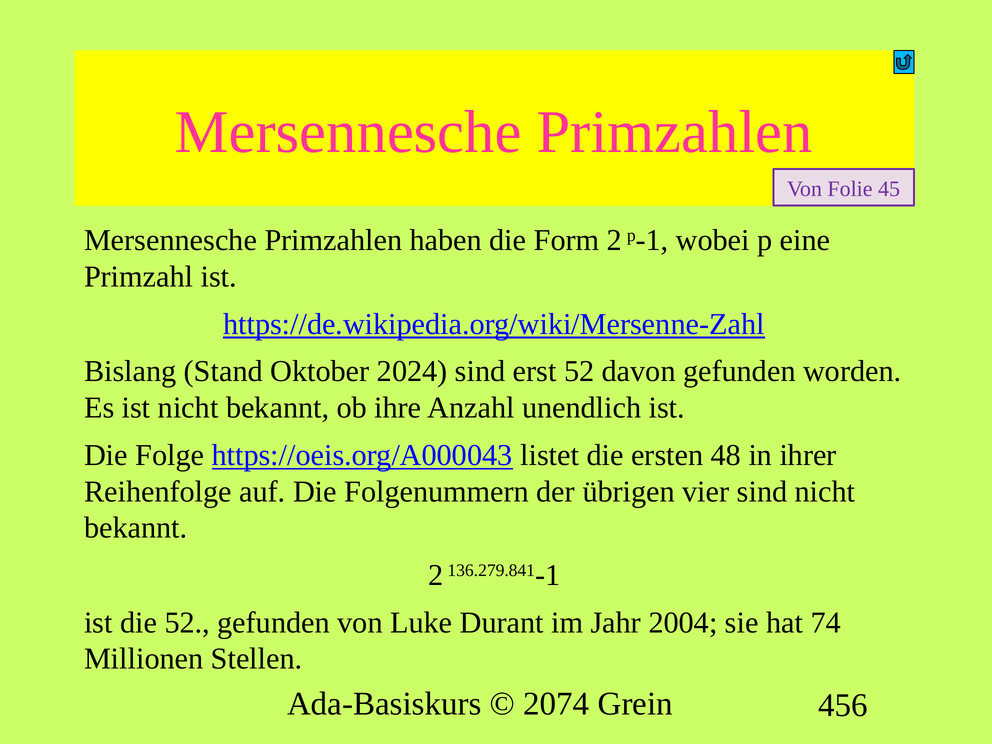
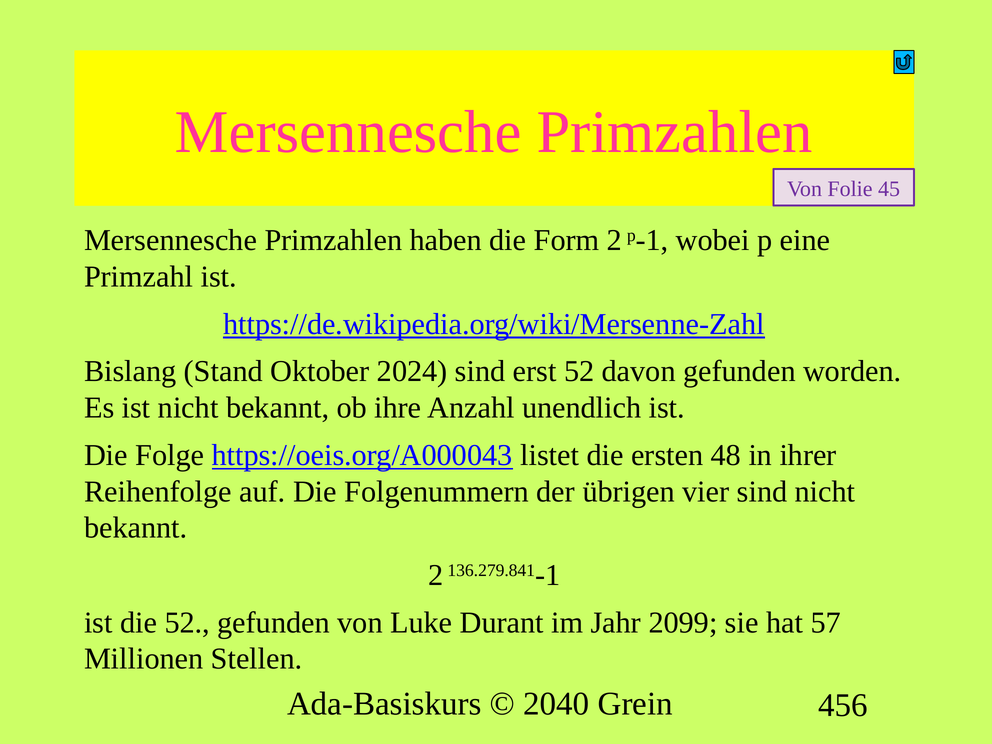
2004: 2004 -> 2099
74: 74 -> 57
2074: 2074 -> 2040
